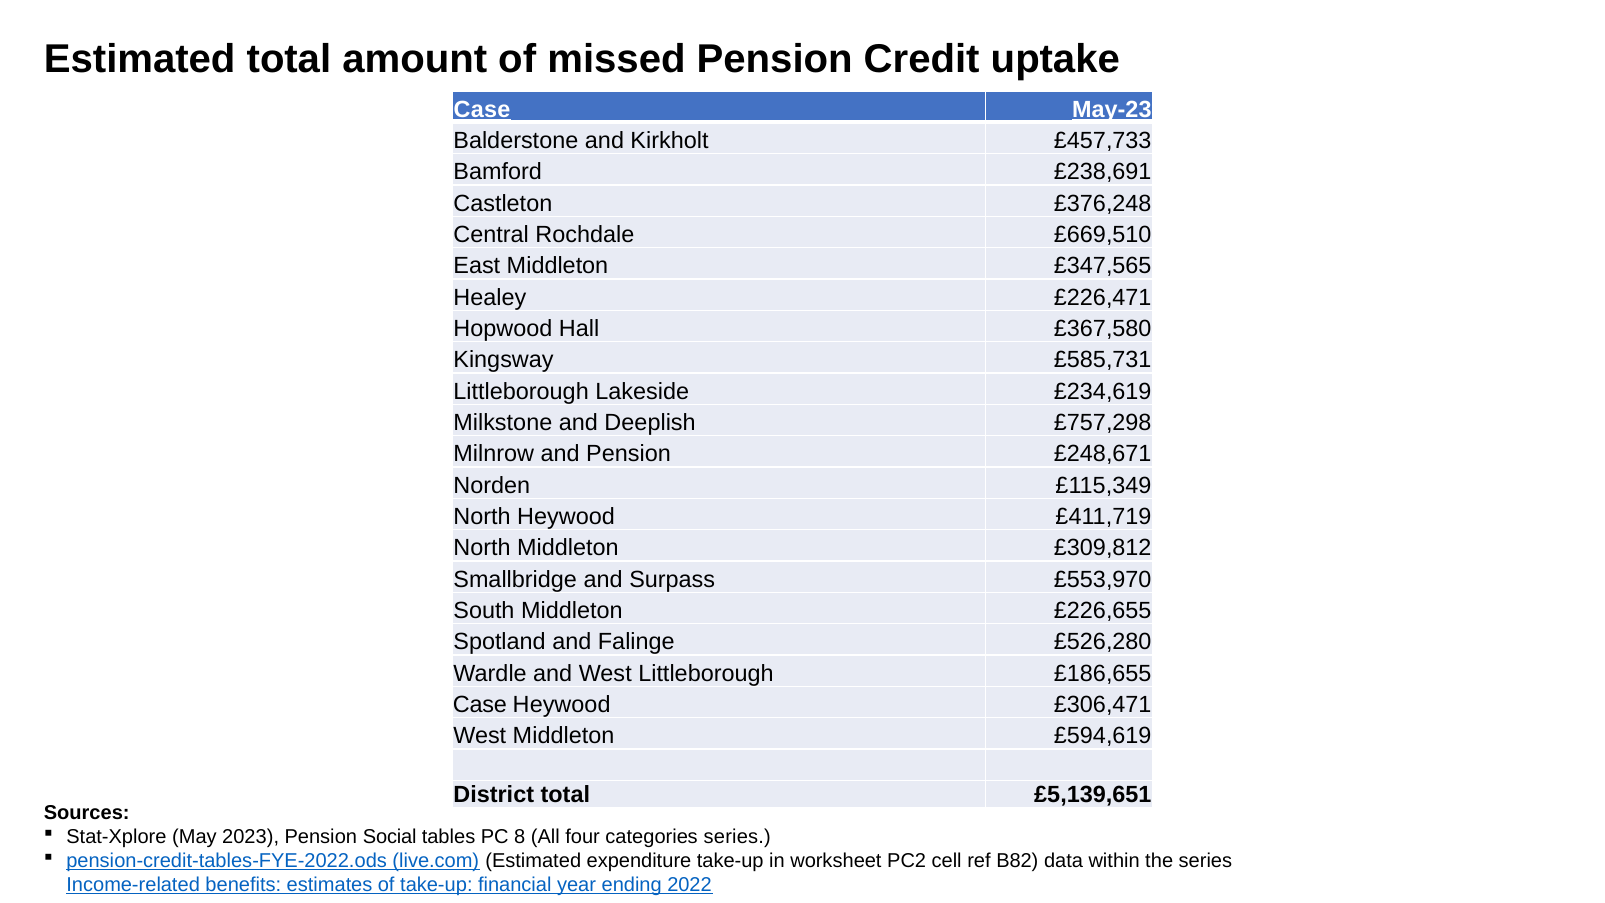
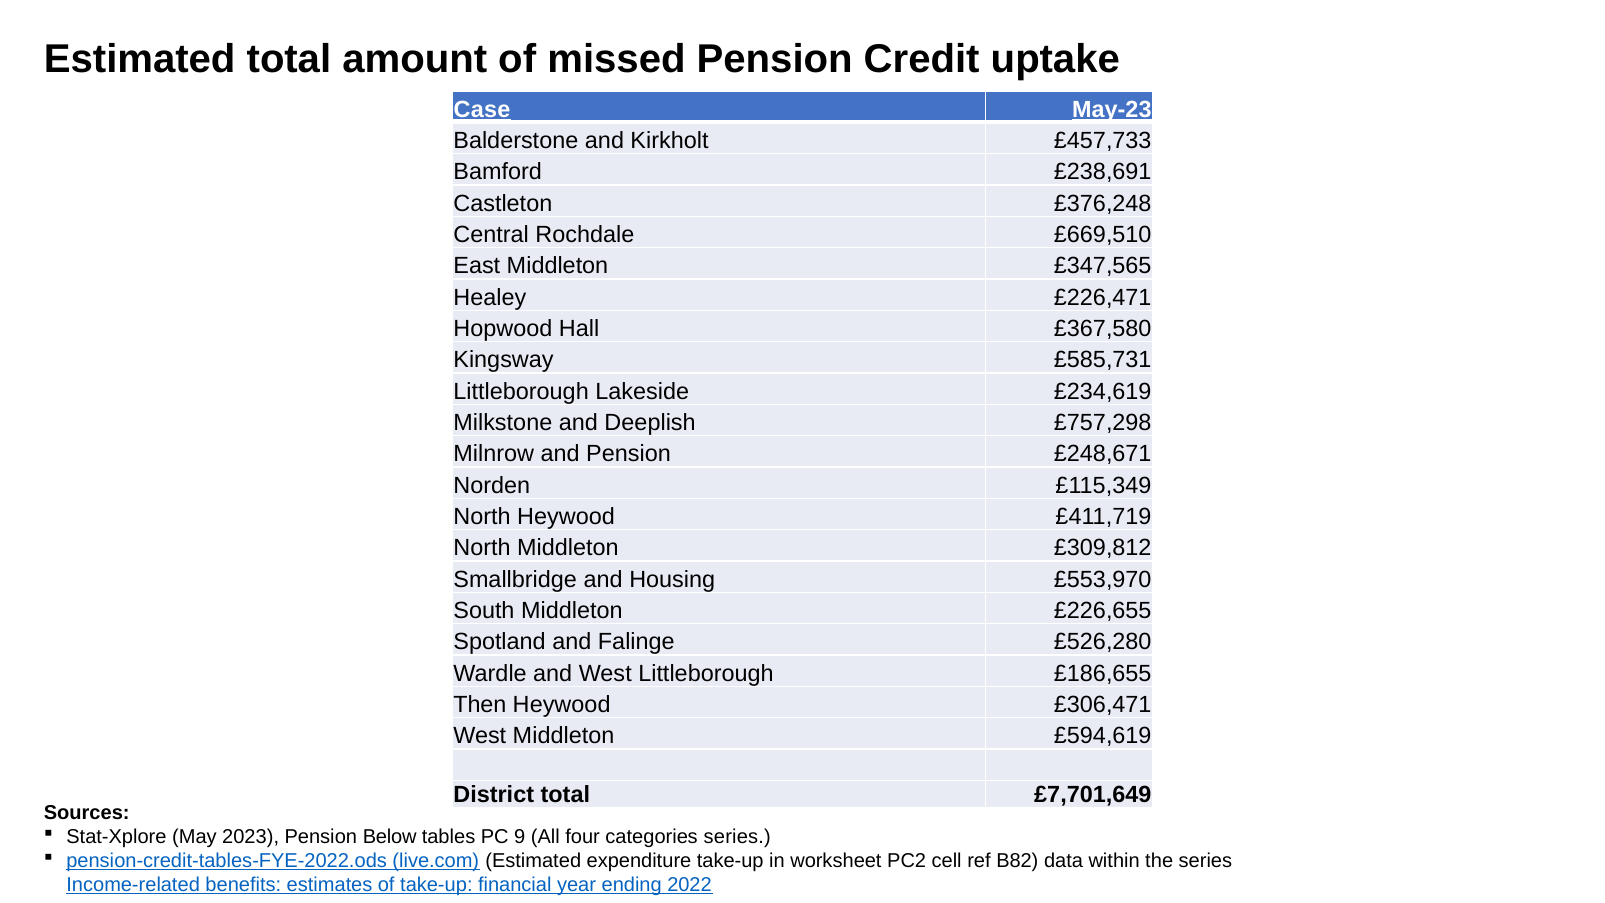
Surpass: Surpass -> Housing
Case at (480, 705): Case -> Then
£5,139,651: £5,139,651 -> £7,701,649
Social: Social -> Below
8: 8 -> 9
